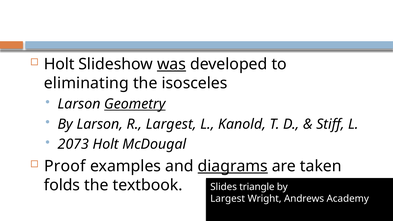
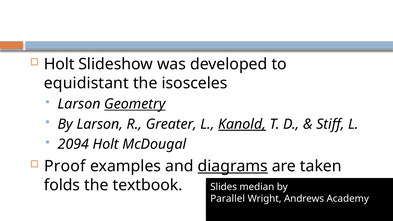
was underline: present -> none
eliminating: eliminating -> equidistant
R Largest: Largest -> Greater
Kanold underline: none -> present
2073: 2073 -> 2094
triangle: triangle -> median
Largest at (228, 199): Largest -> Parallel
